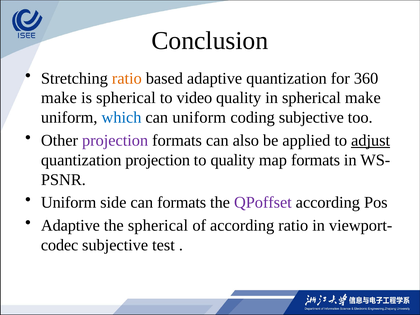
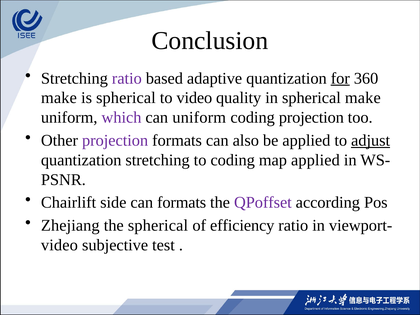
ratio at (127, 78) colour: orange -> purple
for underline: none -> present
which colour: blue -> purple
coding subjective: subjective -> projection
quantization projection: projection -> stretching
to quality: quality -> coding
map formats: formats -> applied
Uniform at (69, 203): Uniform -> Chairlift
Adaptive at (70, 225): Adaptive -> Zhejiang
of according: according -> efficiency
codec at (60, 245): codec -> video
